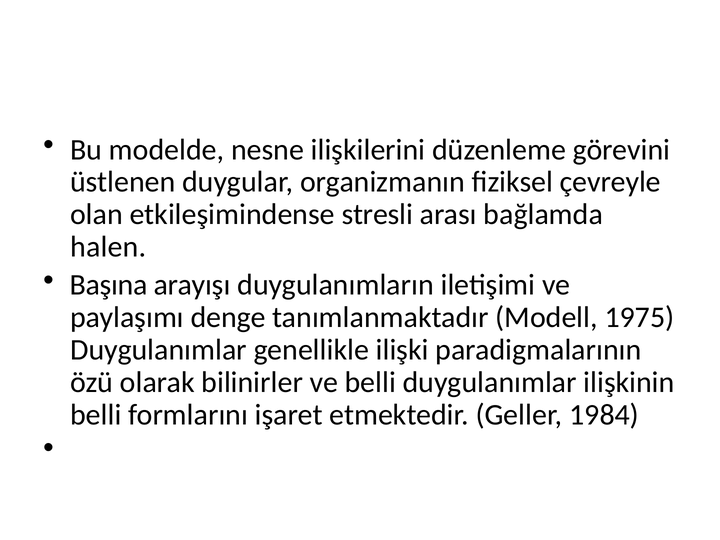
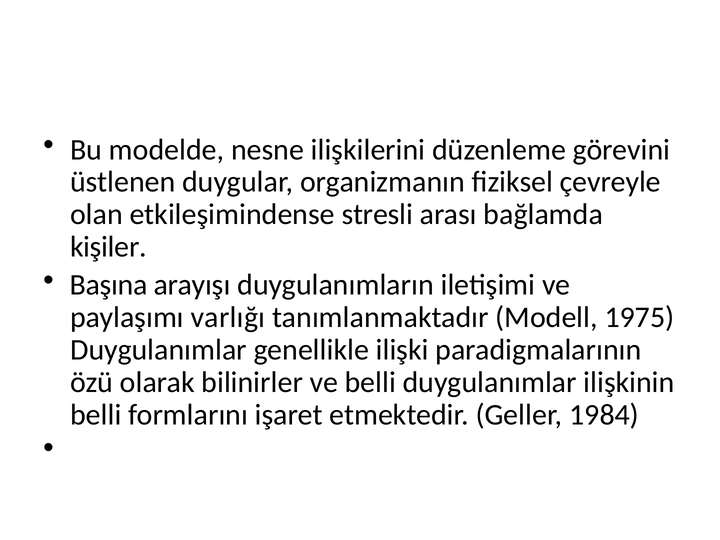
halen: halen -> kişiler
denge: denge -> varlığı
